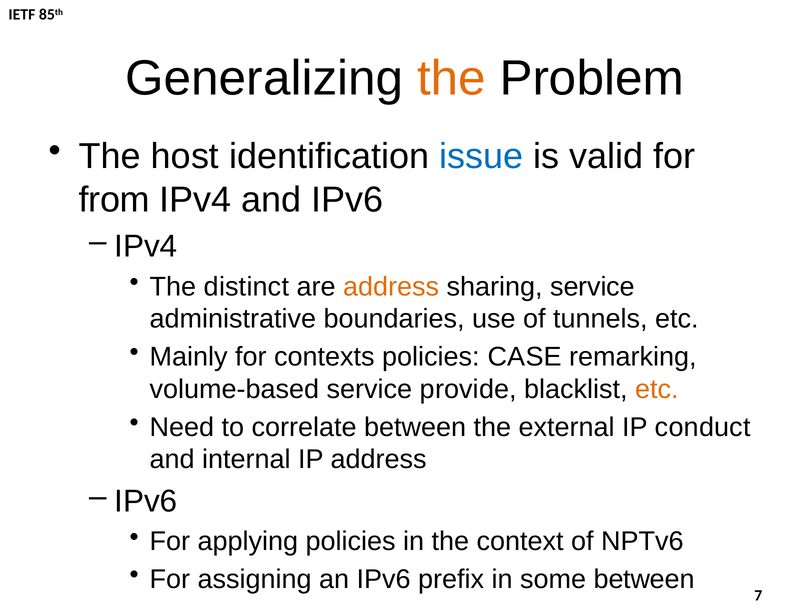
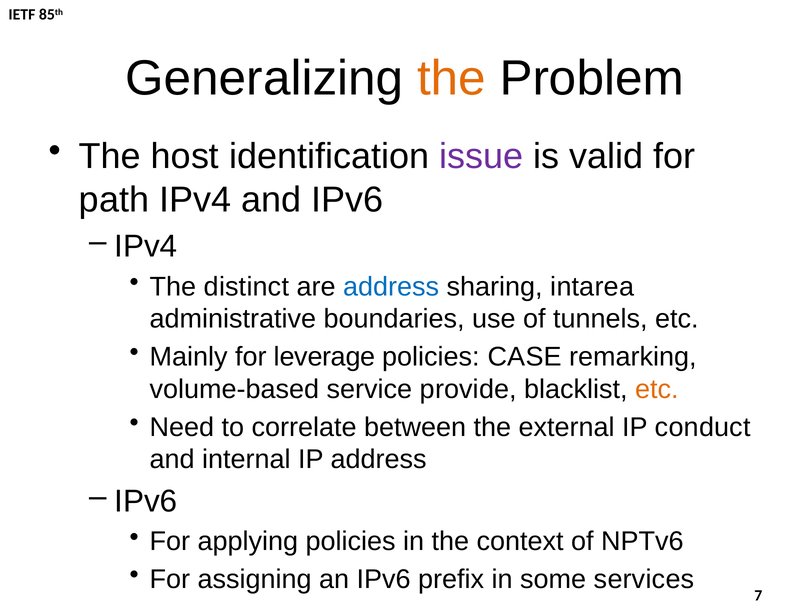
issue colour: blue -> purple
from: from -> path
address at (391, 286) colour: orange -> blue
sharing service: service -> intarea
contexts: contexts -> leverage
some between: between -> services
